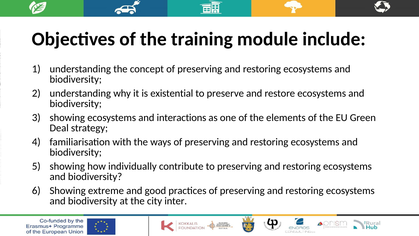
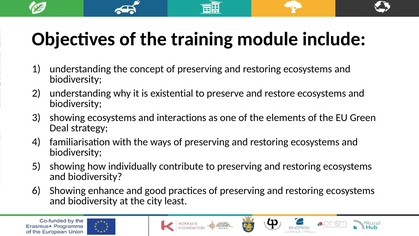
extreme: extreme -> enhance
inter: inter -> least
